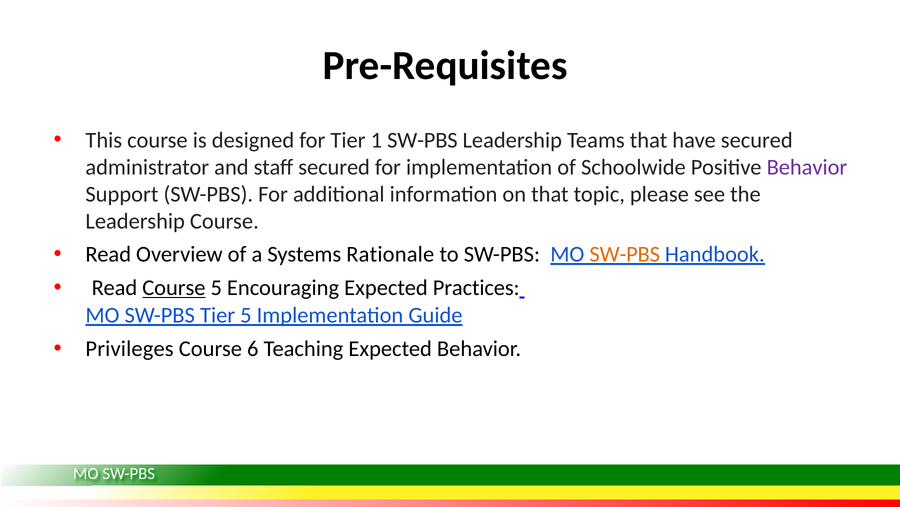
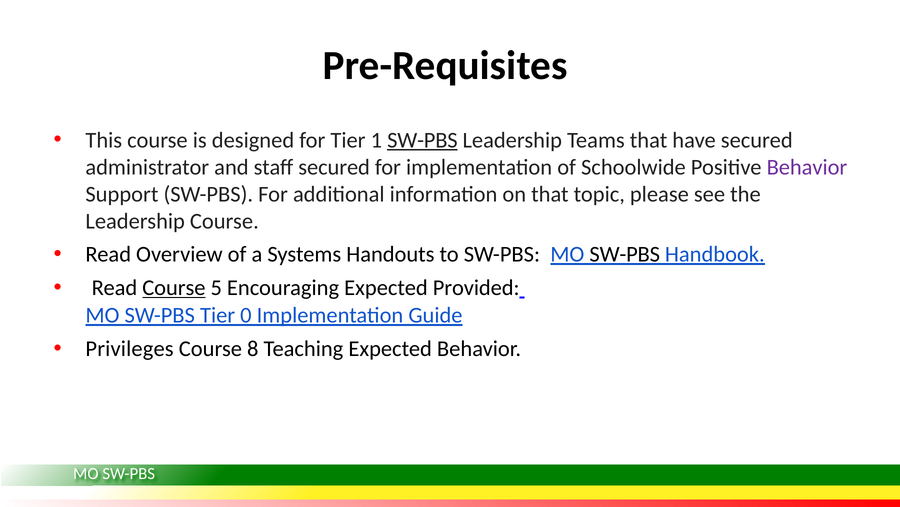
SW-PBS at (422, 140) underline: none -> present
Rationale: Rationale -> Handouts
SW-PBS at (625, 254) colour: orange -> black
Practices: Practices -> Provided
Tier 5: 5 -> 0
6: 6 -> 8
